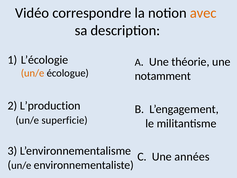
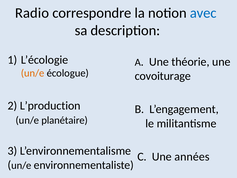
Vidéo: Vidéo -> Radio
avec colour: orange -> blue
notamment: notamment -> covoiturage
superficie: superficie -> planétaire
